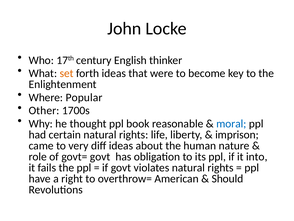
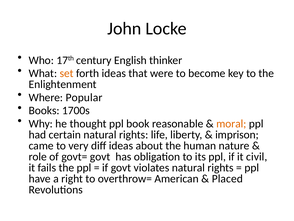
Other: Other -> Books
moral colour: blue -> orange
into: into -> civil
Should: Should -> Placed
